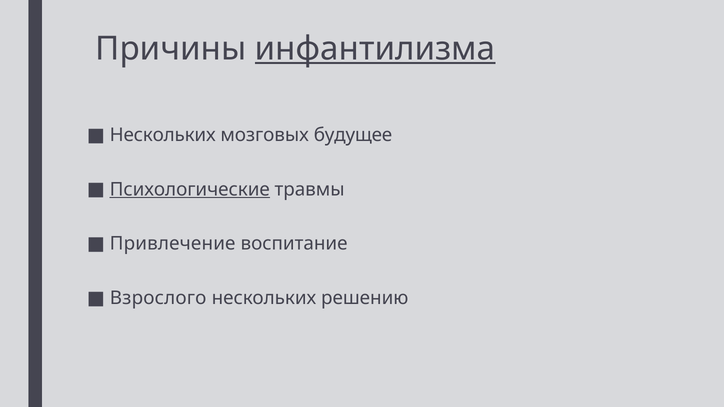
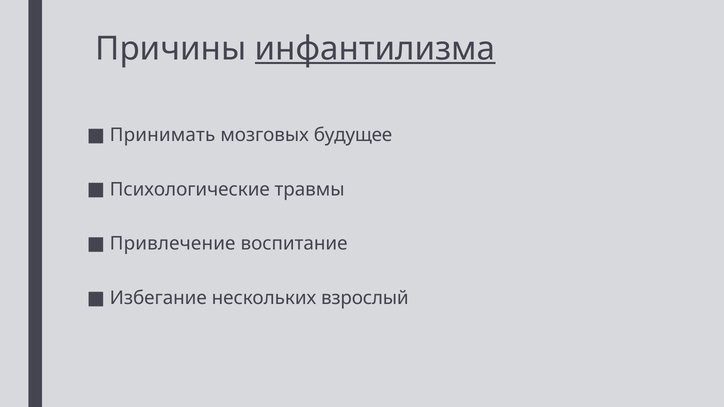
Нескольких at (163, 135): Нескольких -> Принимать
Психологические underline: present -> none
Взрослого: Взрослого -> Избегание
решению: решению -> взрослый
